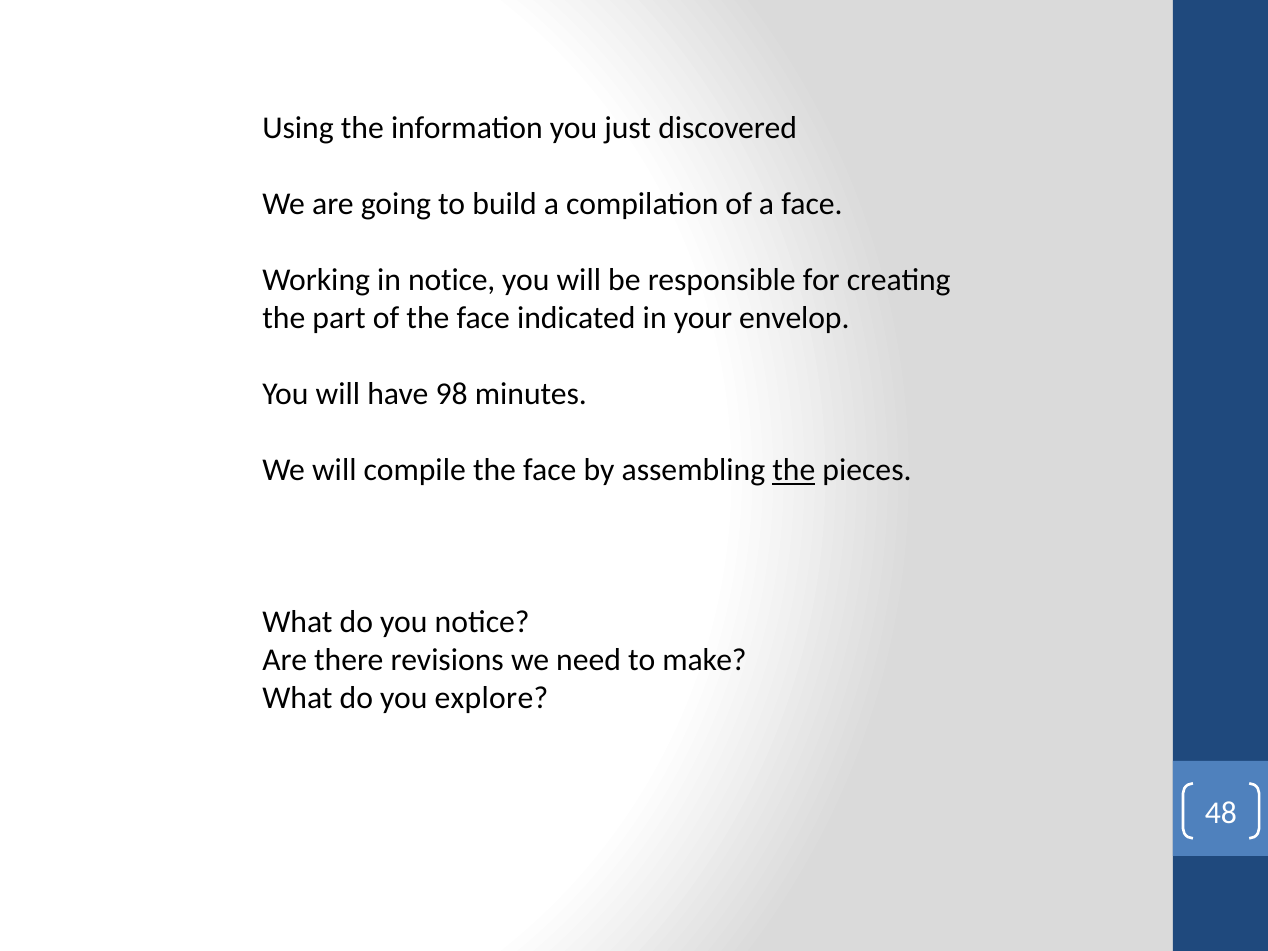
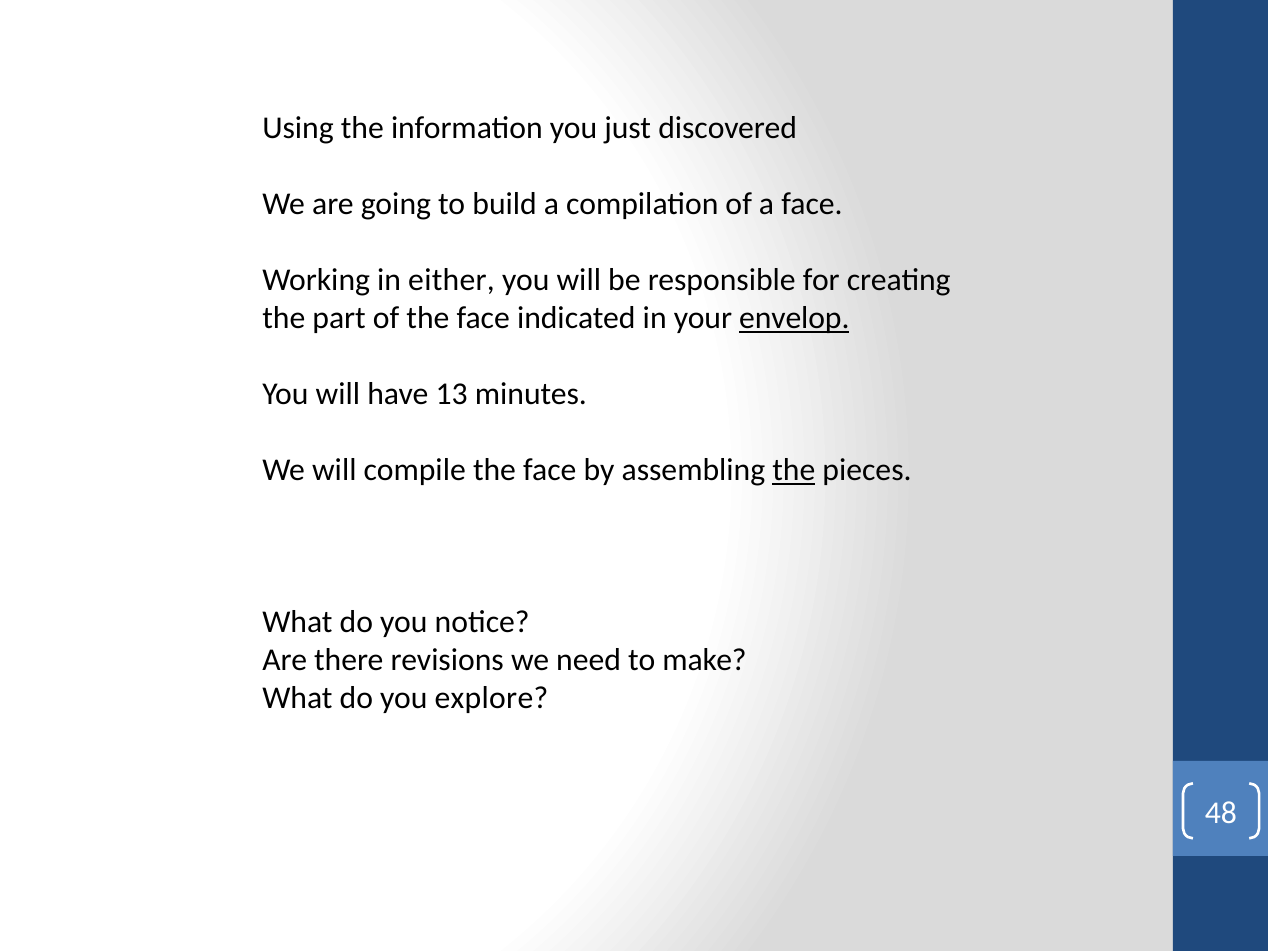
in notice: notice -> either
envelop underline: none -> present
98: 98 -> 13
